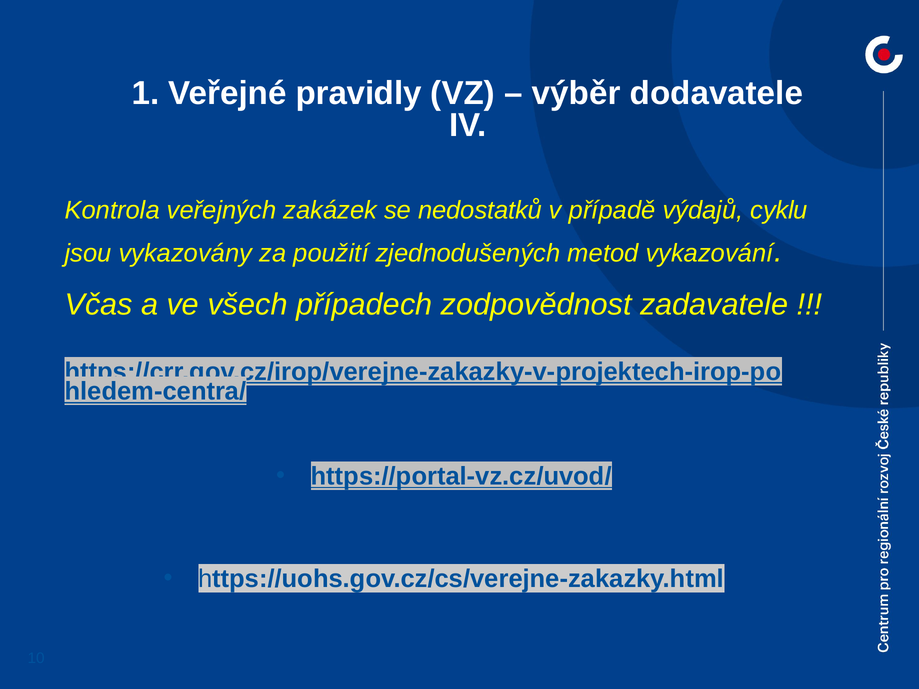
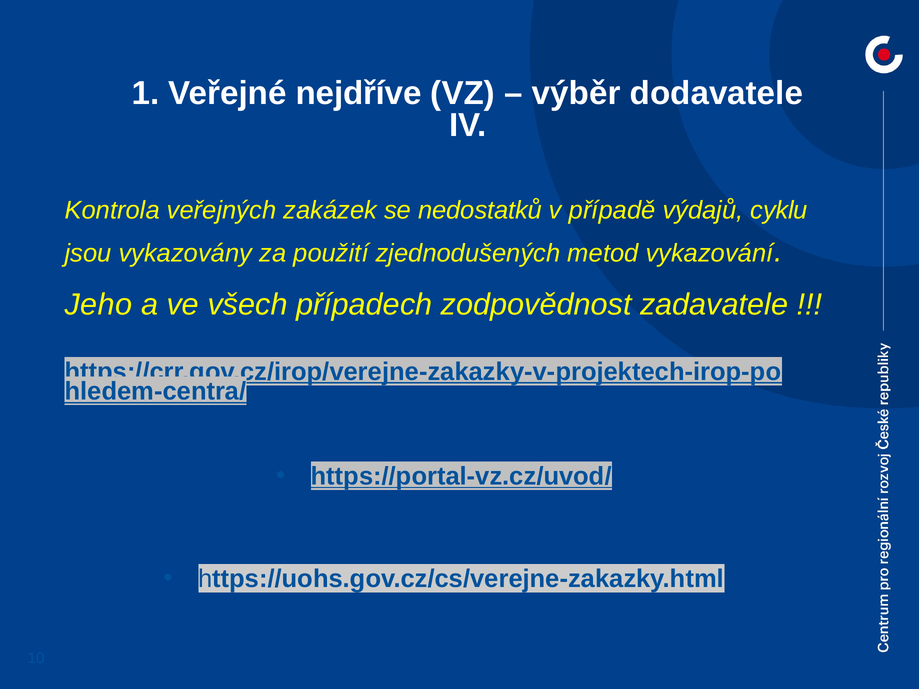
pravidly: pravidly -> nejdříve
Včas: Včas -> Jeho
